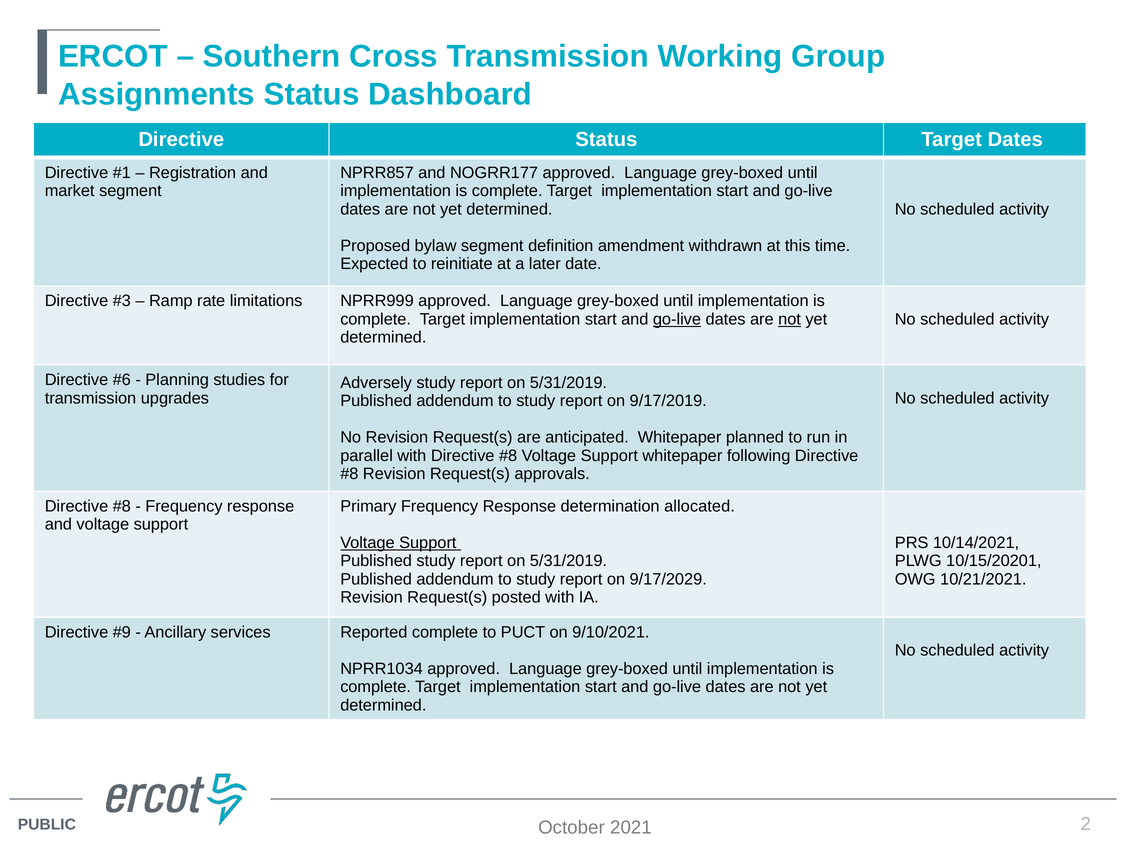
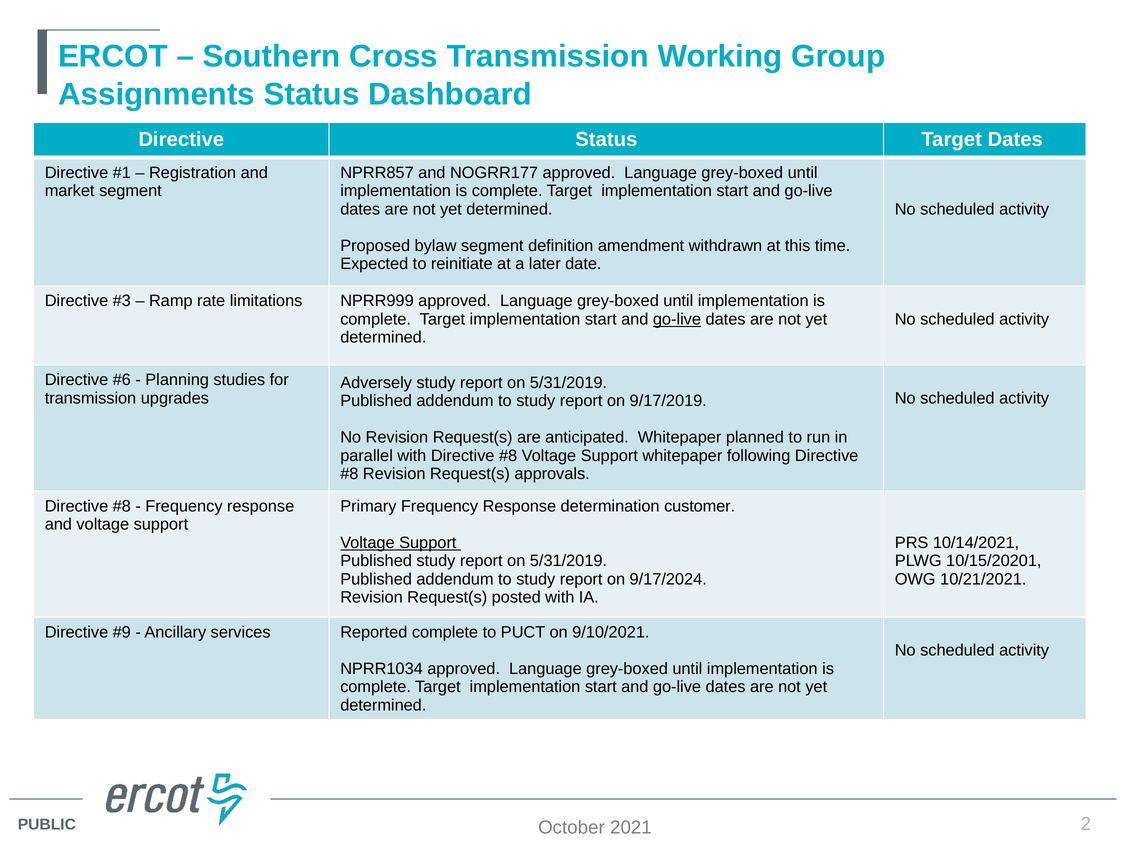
not at (790, 319) underline: present -> none
allocated: allocated -> customer
9/17/2029: 9/17/2029 -> 9/17/2024
